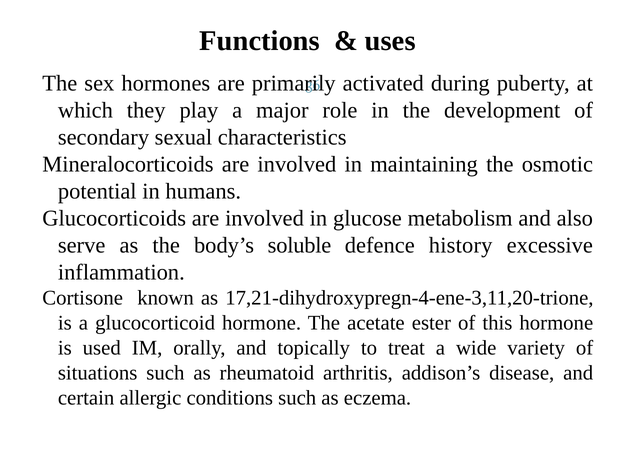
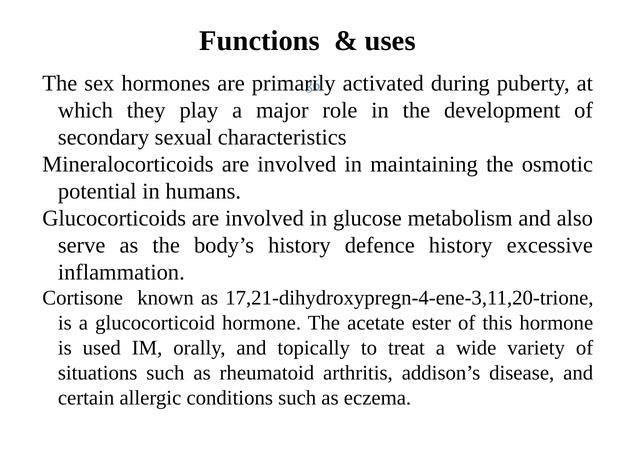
body’s soluble: soluble -> history
